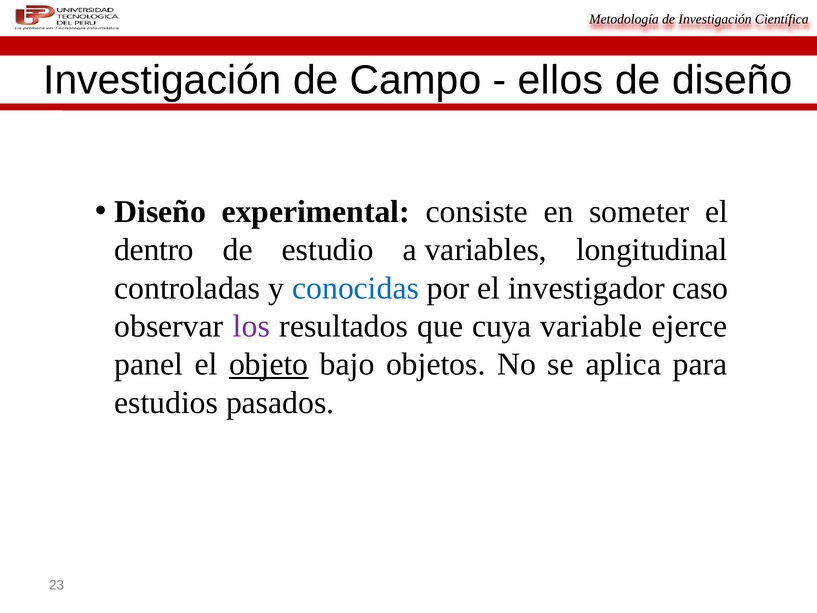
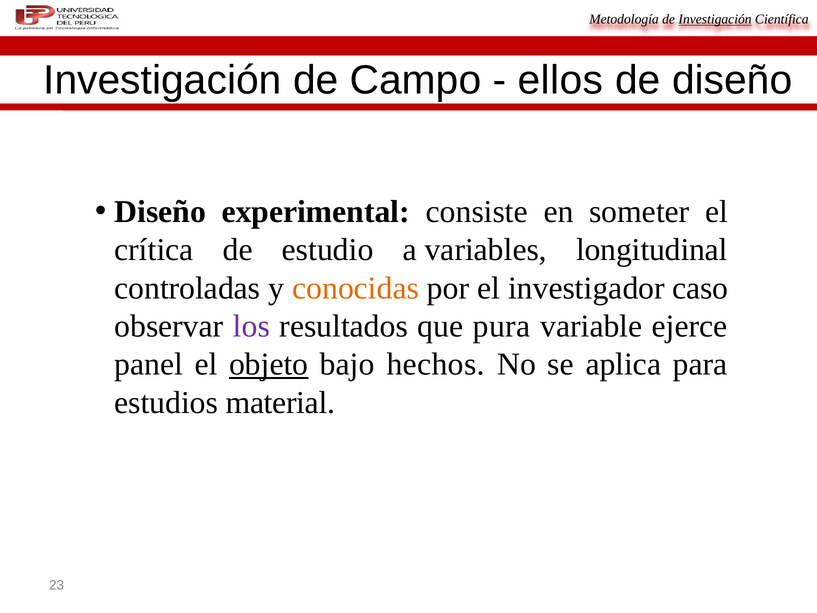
Investigación at (715, 19) underline: none -> present
dentro: dentro -> crítica
conocidas colour: blue -> orange
cuya: cuya -> pura
objetos: objetos -> hechos
pasados: pasados -> material
